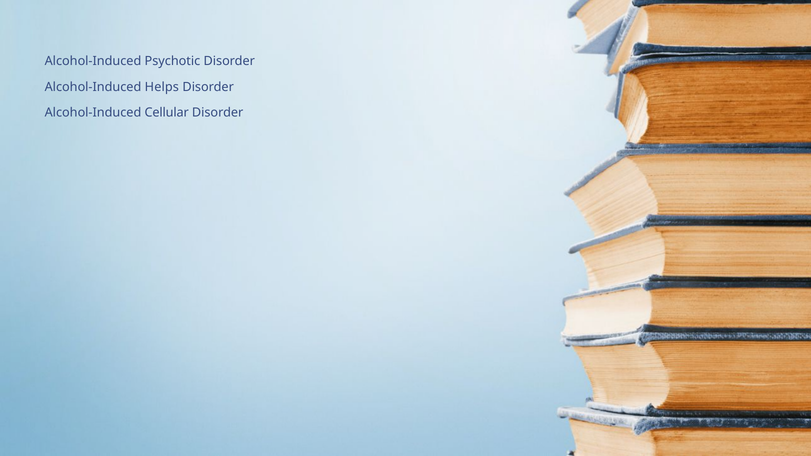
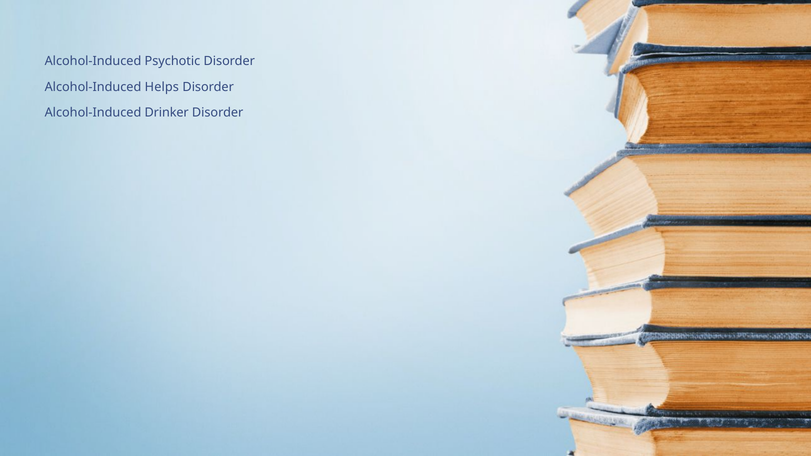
Cellular: Cellular -> Drinker
